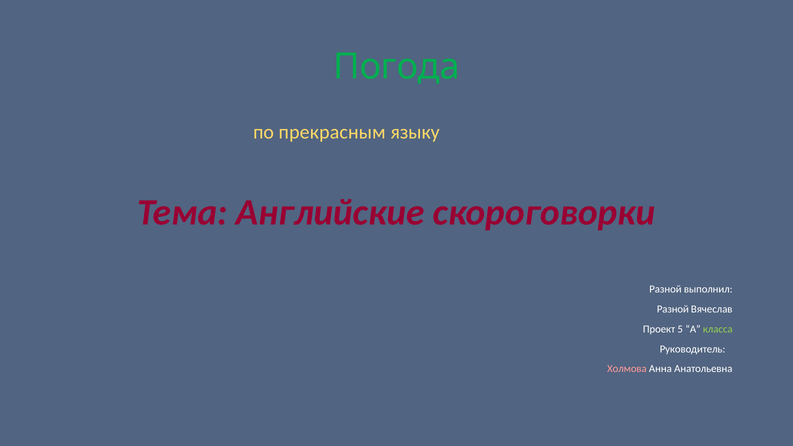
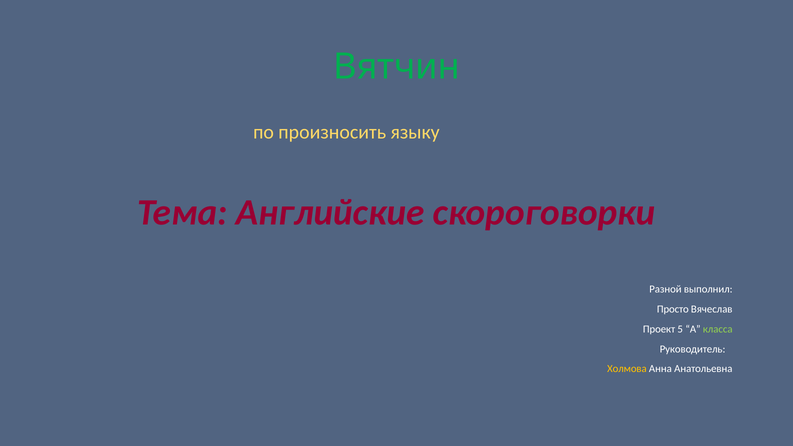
Погода: Погода -> Вятчин
прекрасным: прекрасным -> произносить
Разной at (673, 309): Разной -> Просто
Холмова colour: pink -> yellow
